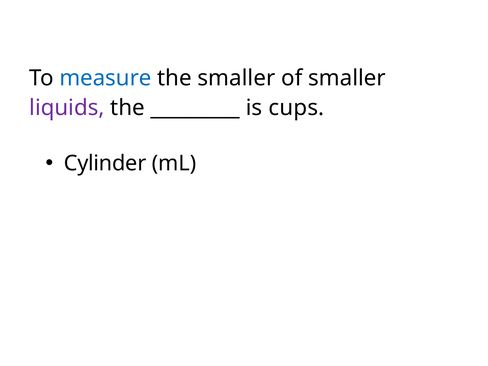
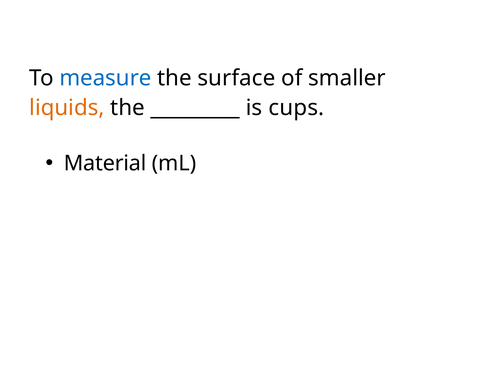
the smaller: smaller -> surface
liquids colour: purple -> orange
Cylinder: Cylinder -> Material
